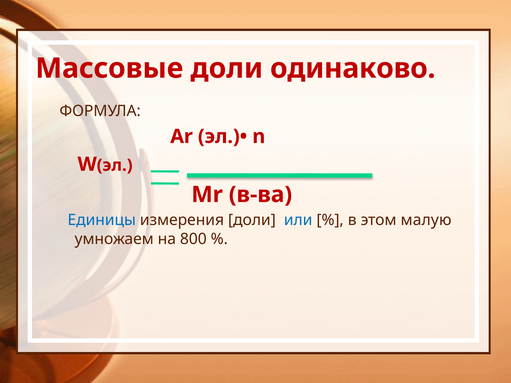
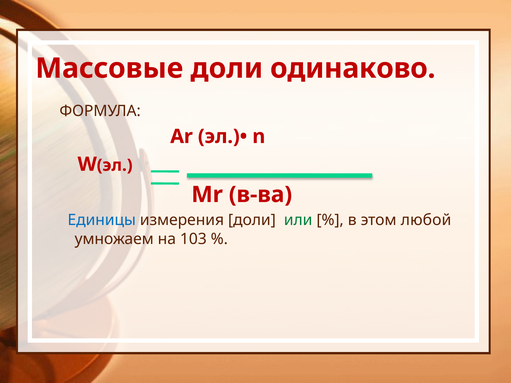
или colour: blue -> green
малую: малую -> любой
800: 800 -> 103
